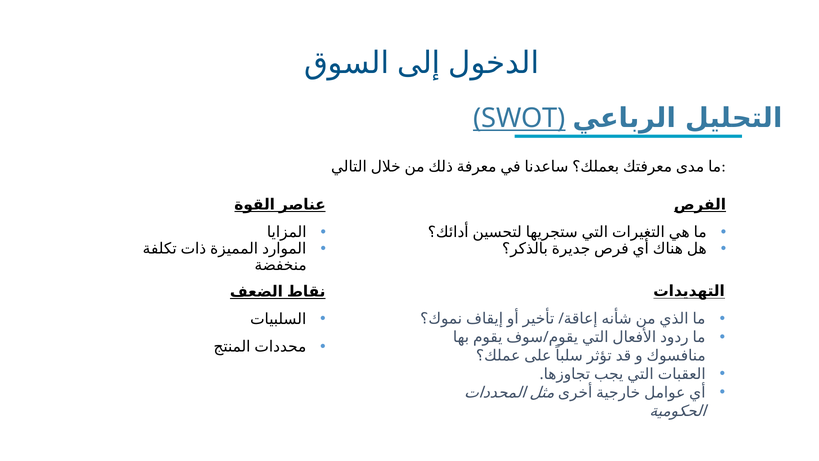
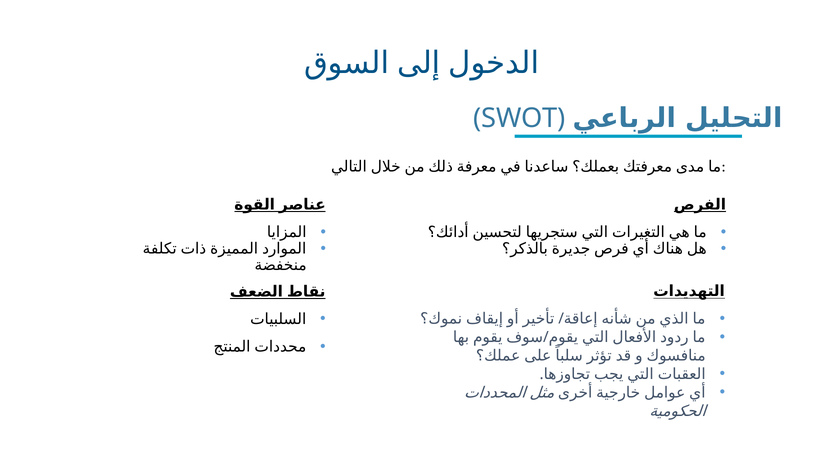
SWOT underline: present -> none
